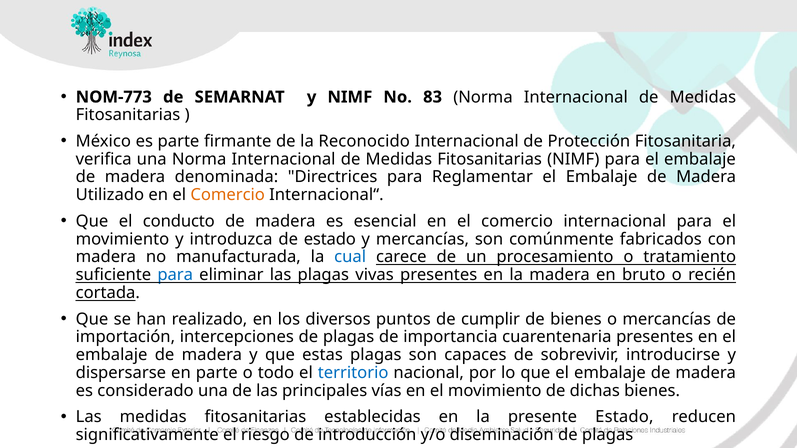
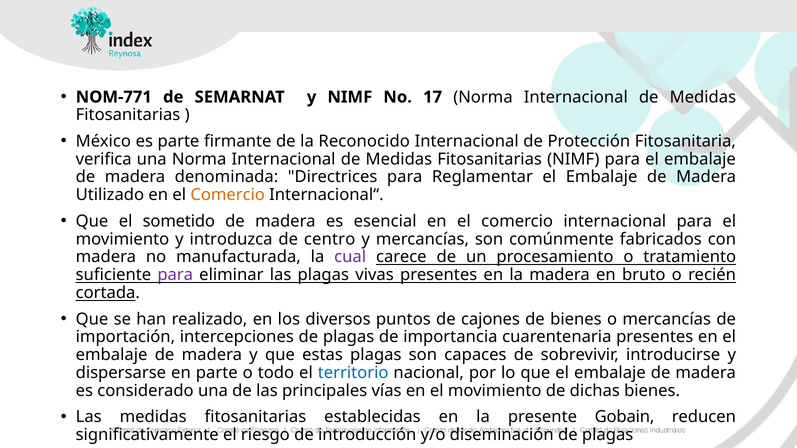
NOM-773: NOM-773 -> NOM-771
83: 83 -> 17
conducto: conducto -> sometido
de estado: estado -> centro
cual colour: blue -> purple
para at (175, 275) colour: blue -> purple
cumplir: cumplir -> cajones
presente Estado: Estado -> Gobain
